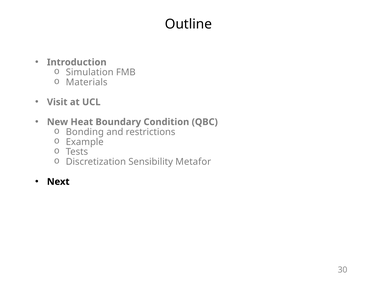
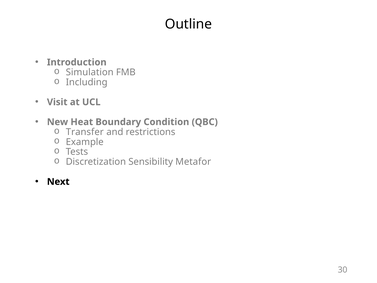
Materials: Materials -> Including
Bonding: Bonding -> Transfer
